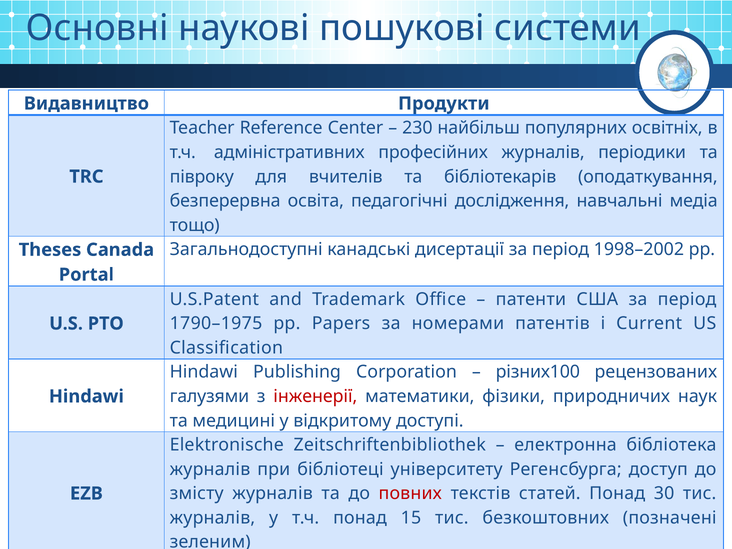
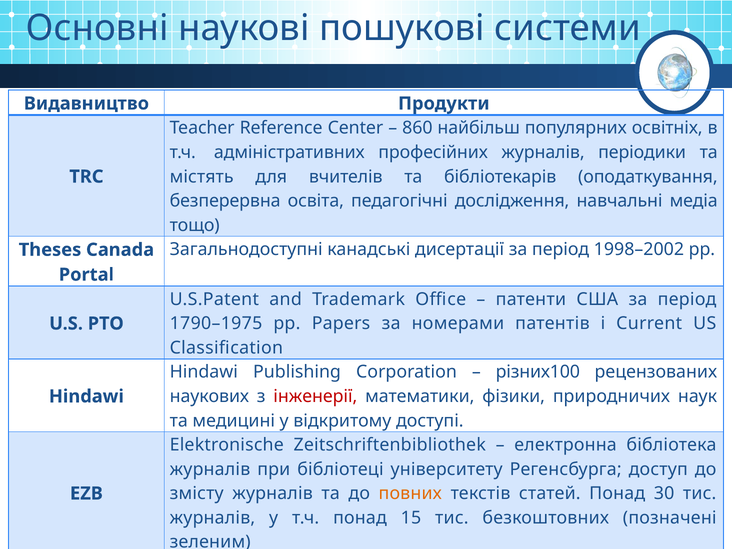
230: 230 -> 860
півроку: півроку -> містять
галузями: галузями -> наукових
повних at (410, 493) colour: red -> orange
